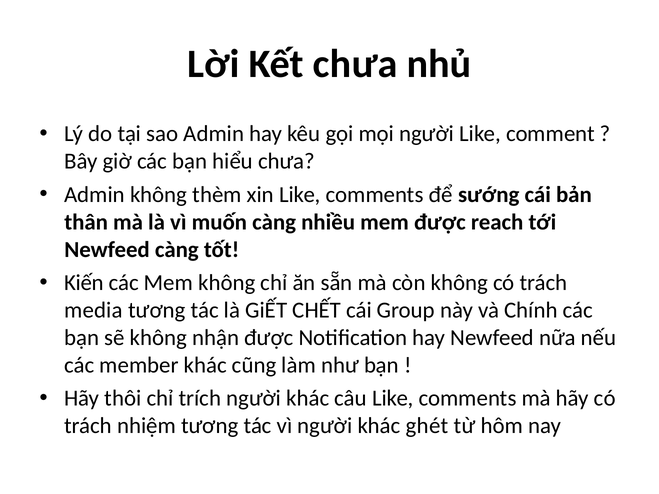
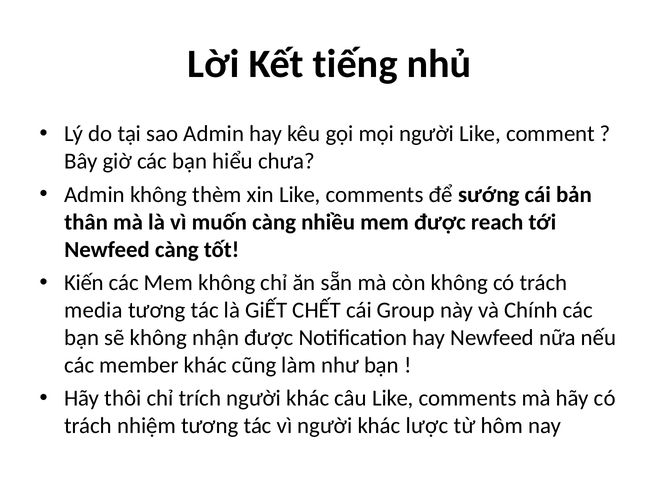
Kết chưa: chưa -> tiếng
ghét: ghét -> lược
